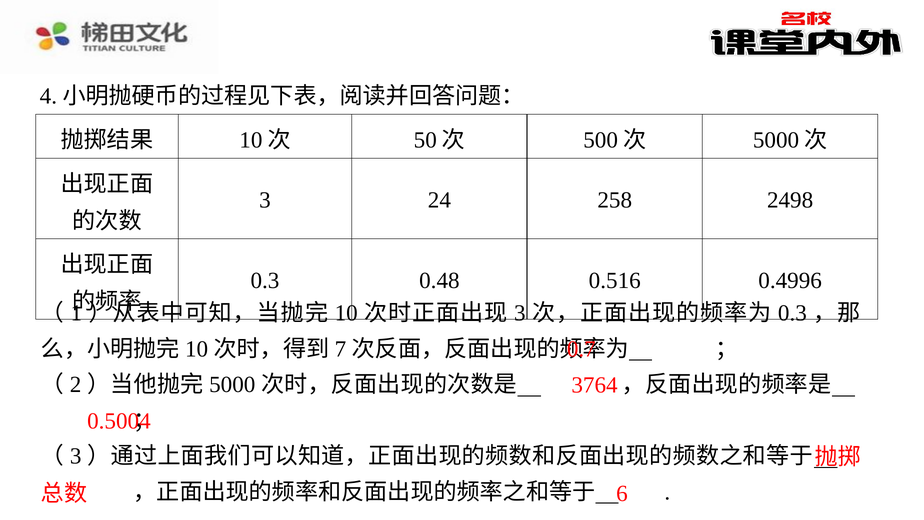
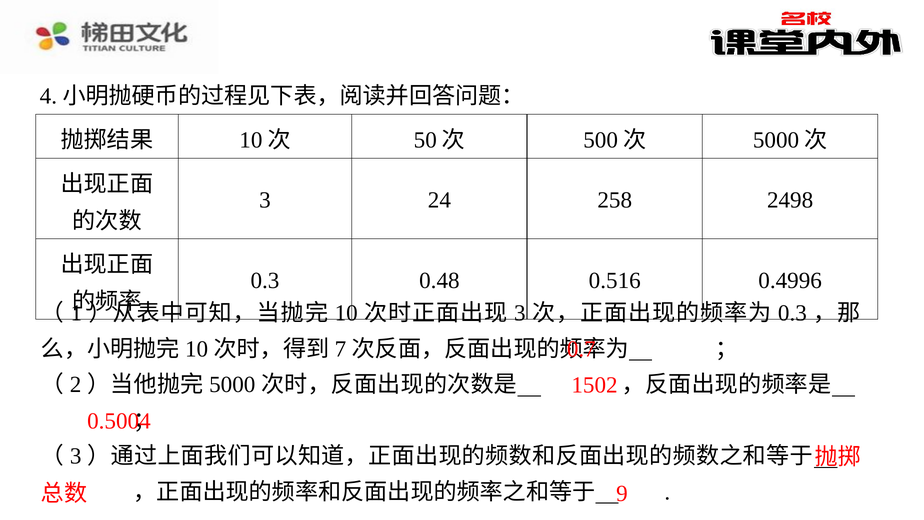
3764: 3764 -> 1502
6: 6 -> 9
